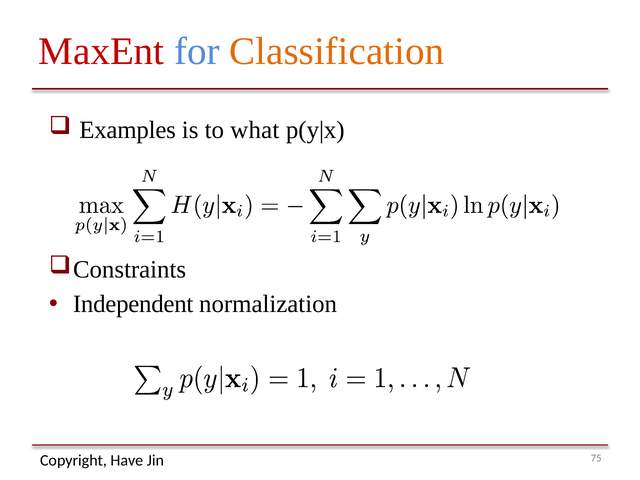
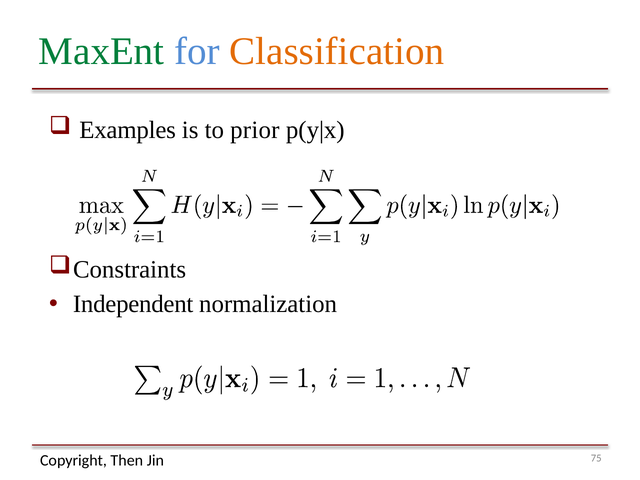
MaxEnt colour: red -> green
what: what -> prior
Have: Have -> Then
